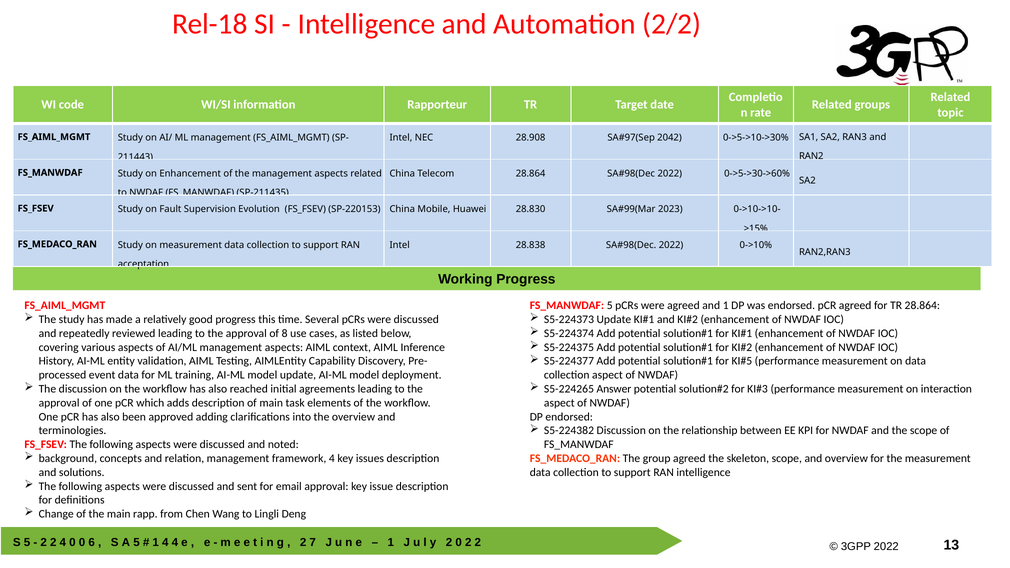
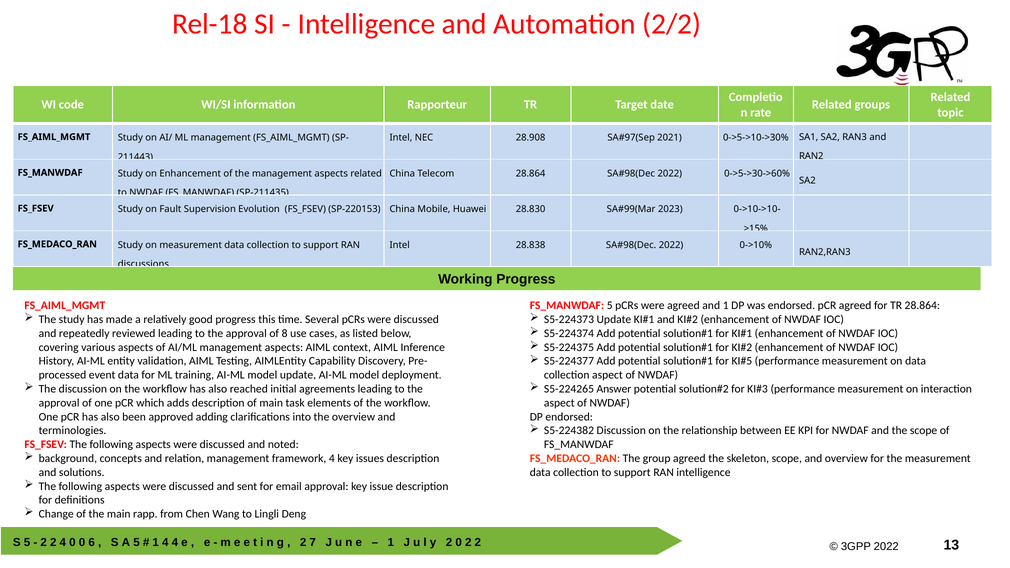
2042: 2042 -> 2021
acceptation: acceptation -> discussions
